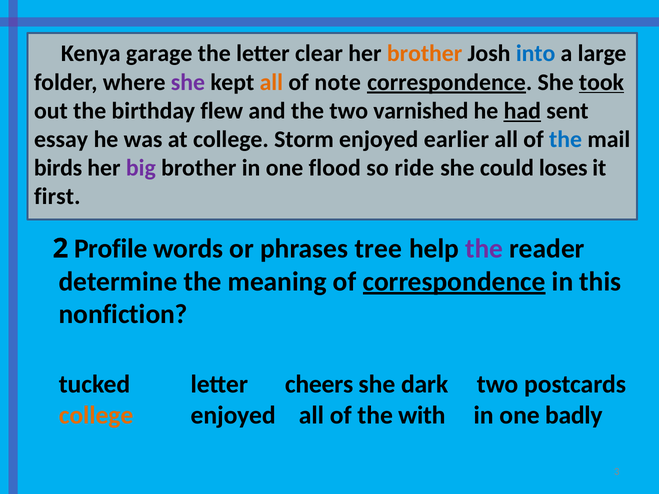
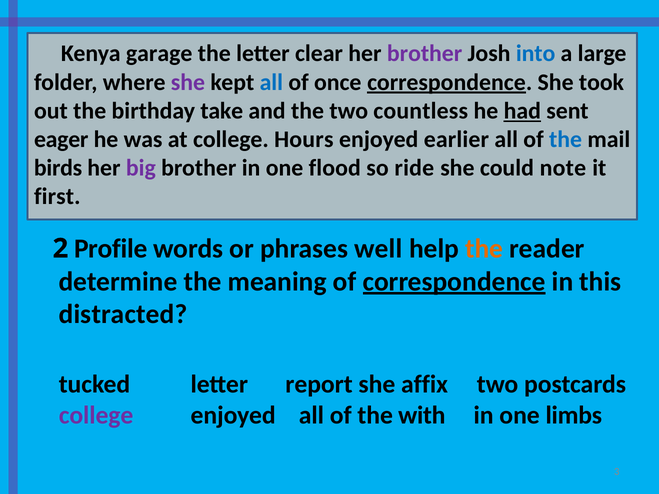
brother at (425, 54) colour: orange -> purple
all at (271, 82) colour: orange -> blue
note: note -> once
took underline: present -> none
flew: flew -> take
varnished: varnished -> countless
essay: essay -> eager
Storm: Storm -> Hours
loses: loses -> note
tree: tree -> well
the at (484, 249) colour: purple -> orange
nonfiction: nonfiction -> distracted
cheers: cheers -> report
dark: dark -> affix
college at (96, 415) colour: orange -> purple
badly: badly -> limbs
